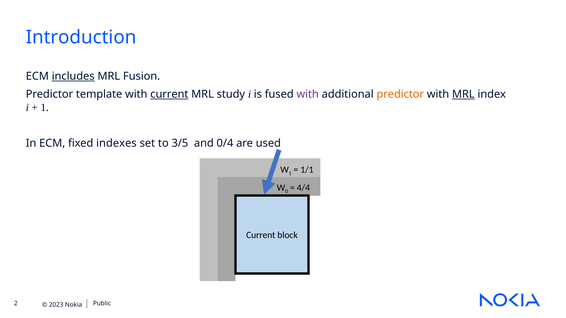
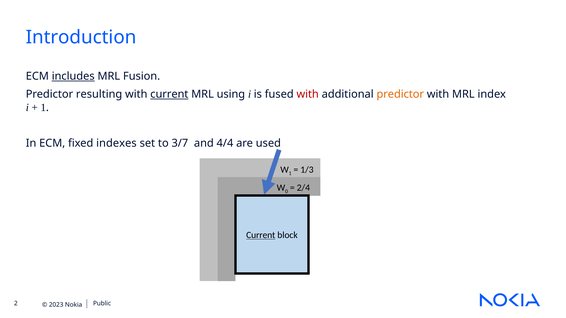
template: template -> resulting
study: study -> using
with at (308, 94) colour: purple -> red
MRL at (463, 94) underline: present -> none
3/5: 3/5 -> 3/7
0/4: 0/4 -> 4/4
1/1: 1/1 -> 1/3
4/4: 4/4 -> 2/4
Current at (261, 235) underline: none -> present
